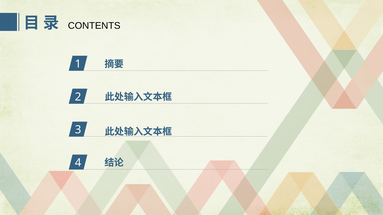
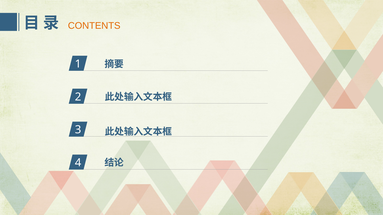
CONTENTS colour: black -> orange
